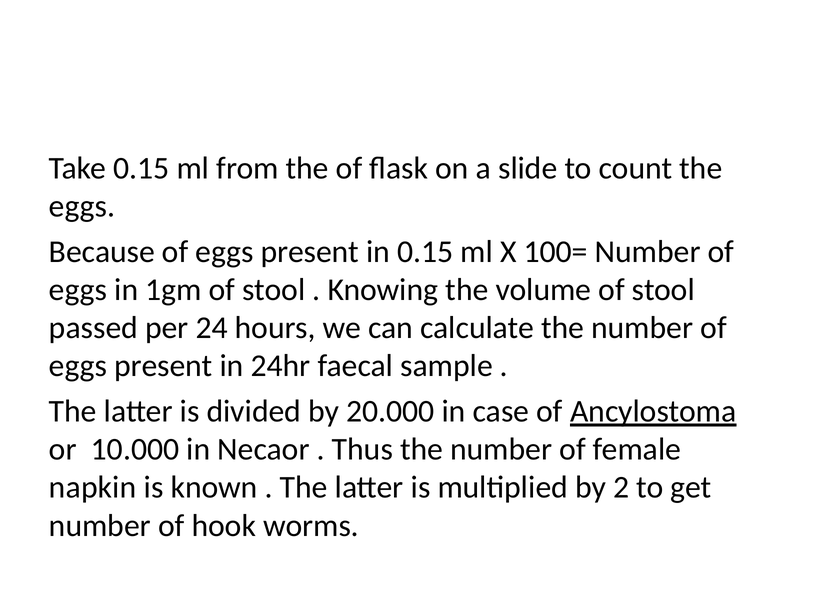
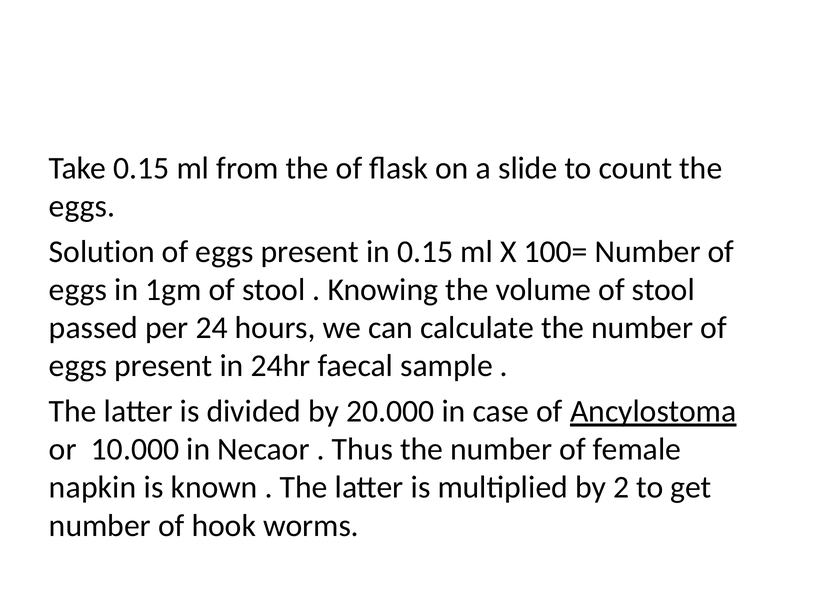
Because: Because -> Solution
